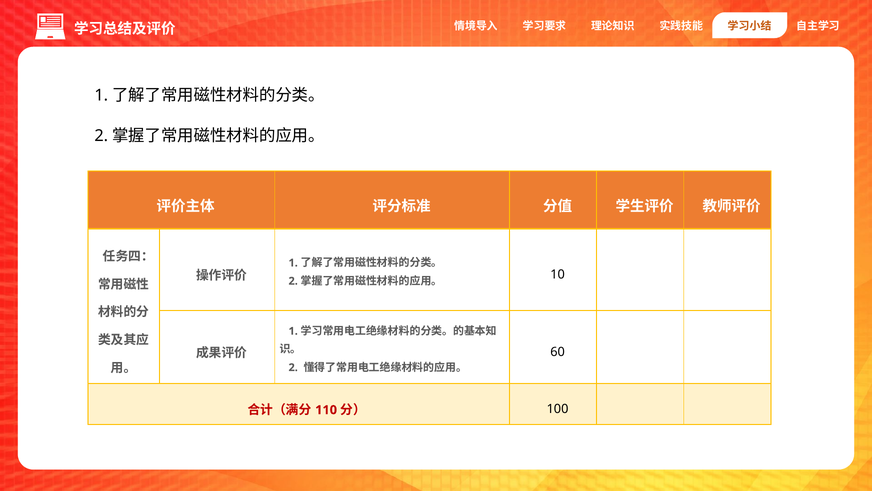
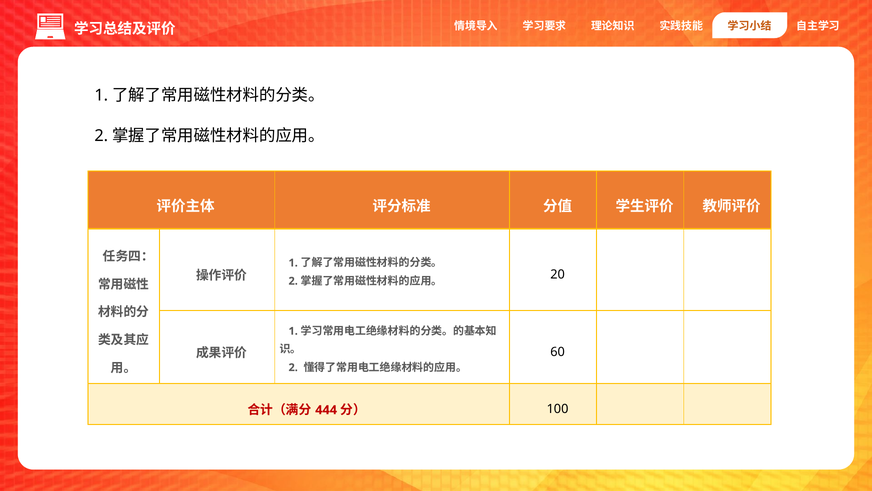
10: 10 -> 20
110: 110 -> 444
